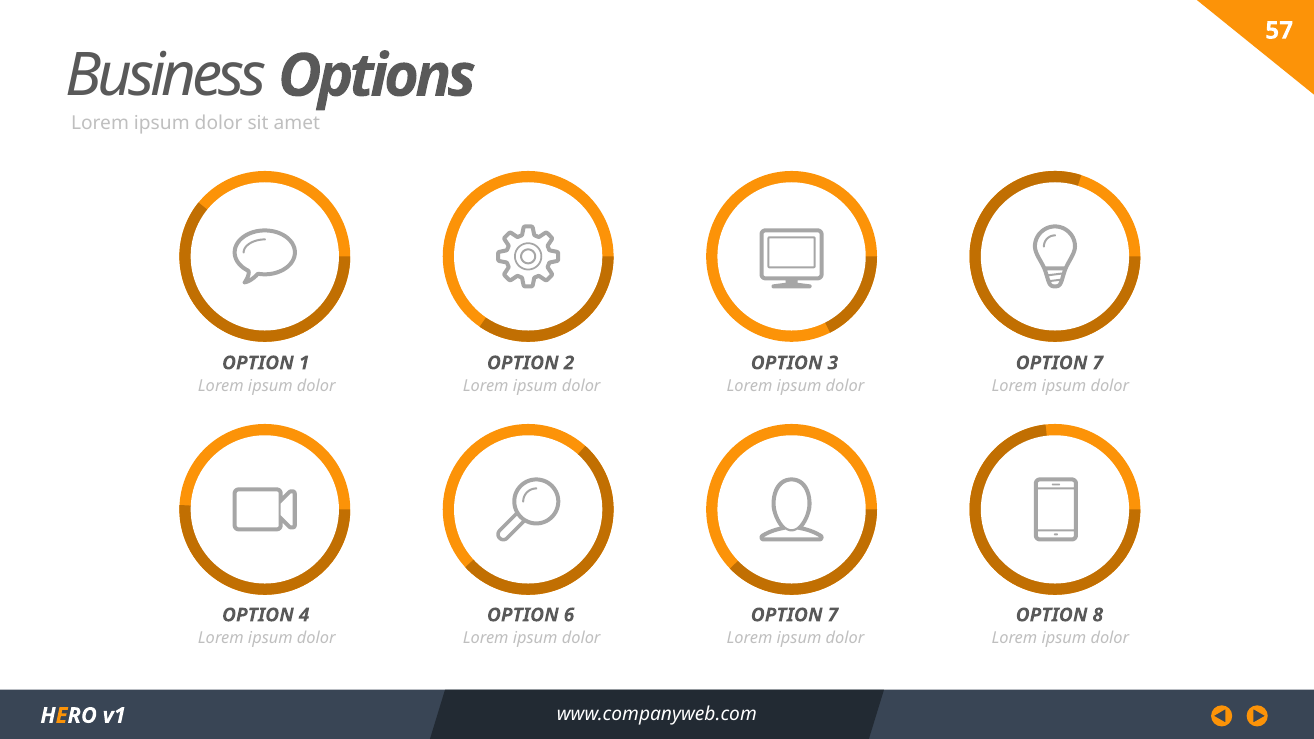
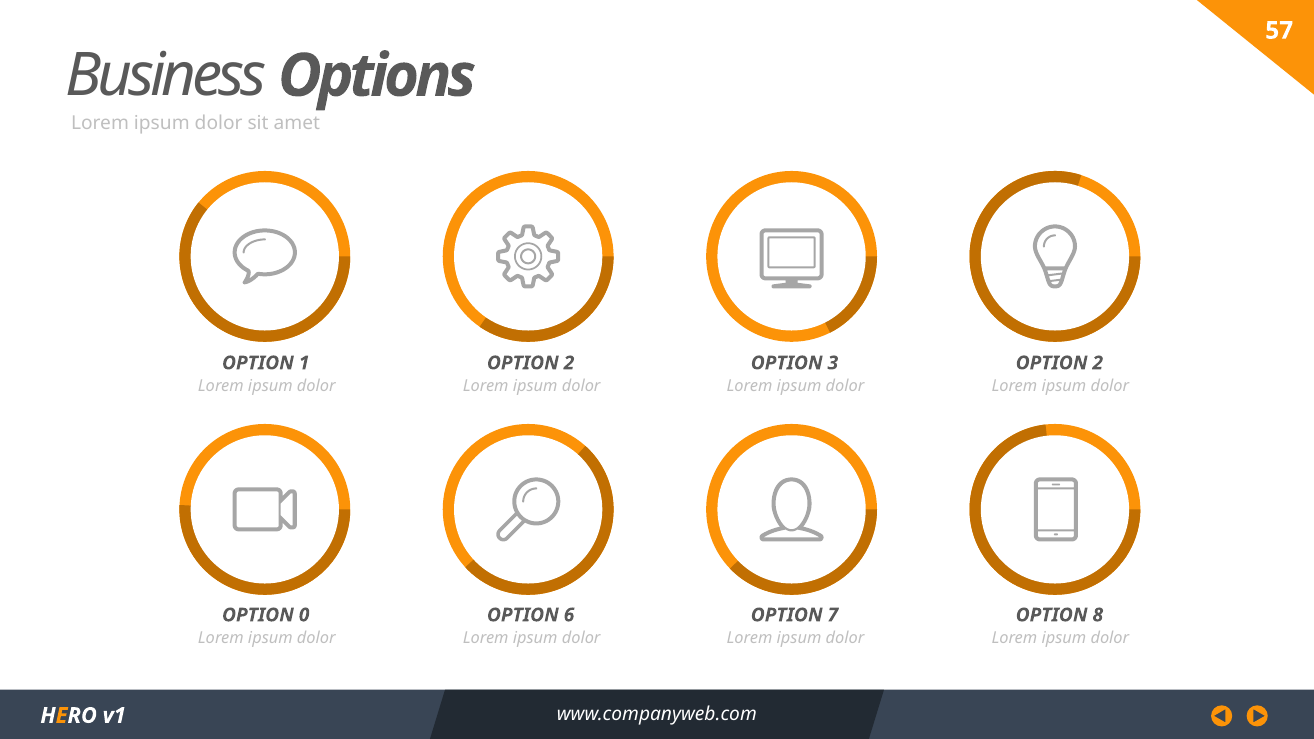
7 at (1098, 363): 7 -> 2
4: 4 -> 0
